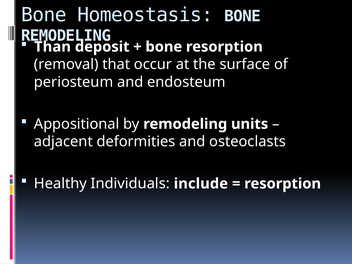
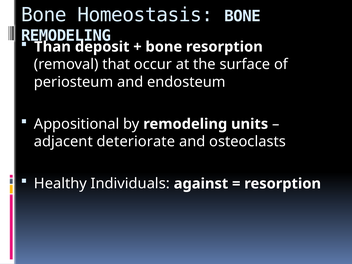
deformities: deformities -> deteriorate
include: include -> against
